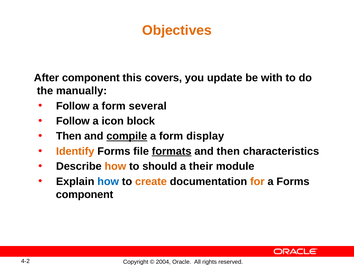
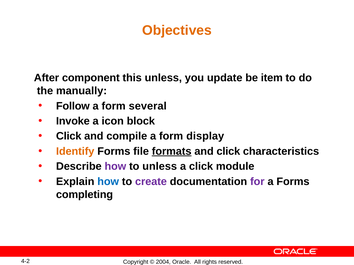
this covers: covers -> unless
with: with -> item
Follow at (73, 121): Follow -> Invoke
Then at (69, 136): Then -> Click
compile underline: present -> none
and then: then -> click
how at (115, 167) colour: orange -> purple
to should: should -> unless
a their: their -> click
create colour: orange -> purple
for colour: orange -> purple
component at (85, 195): component -> completing
